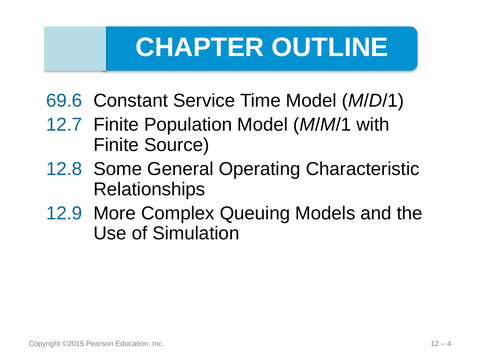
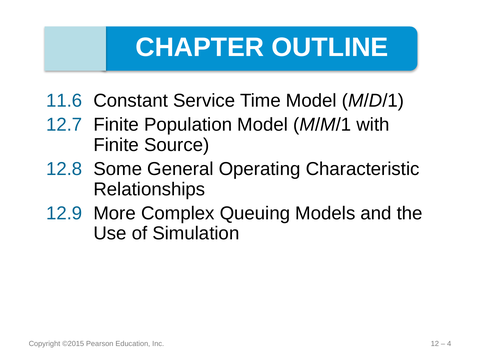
69.6: 69.6 -> 11.6
